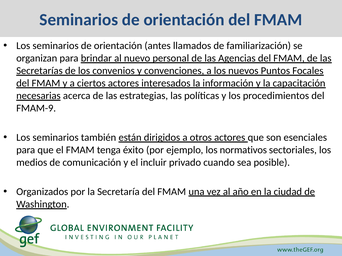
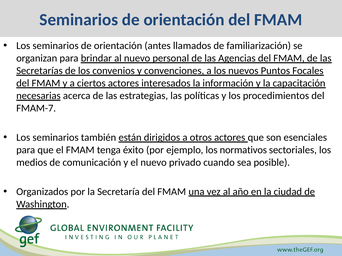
FMAM-9: FMAM-9 -> FMAM-7
el incluir: incluir -> nuevo
